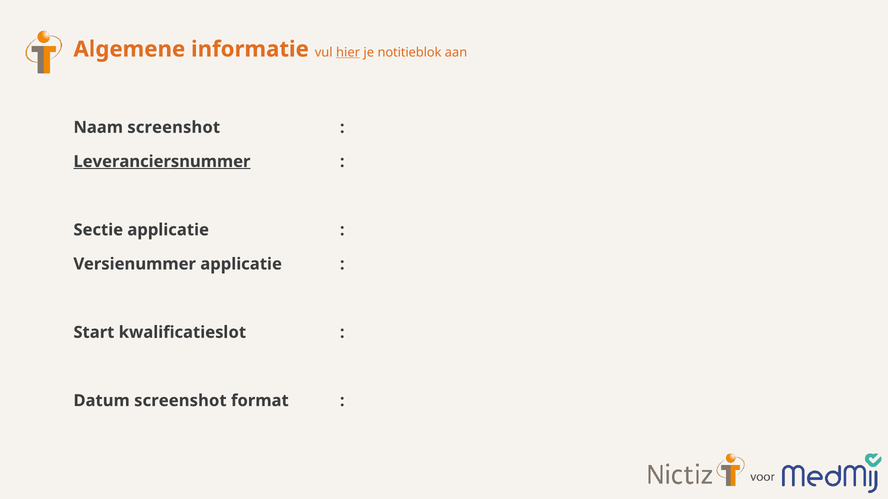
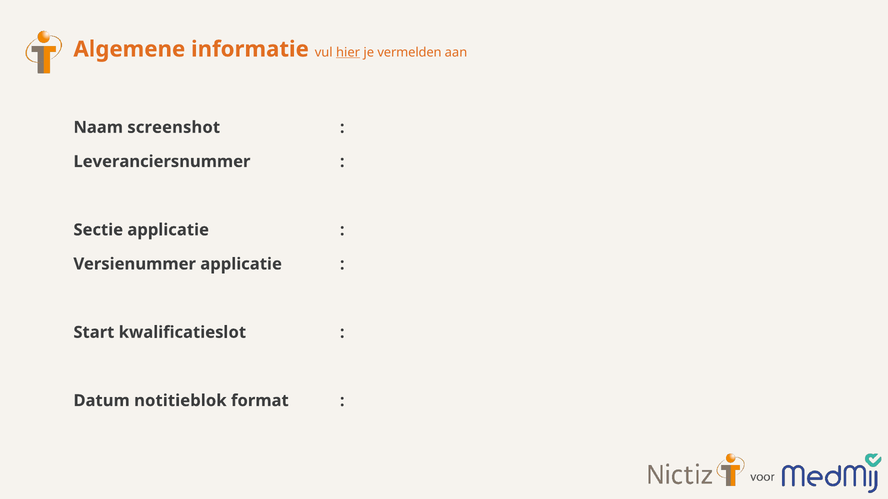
notitieblok: notitieblok -> vermelden
Leveranciersnummer underline: present -> none
Datum screenshot: screenshot -> notitieblok
